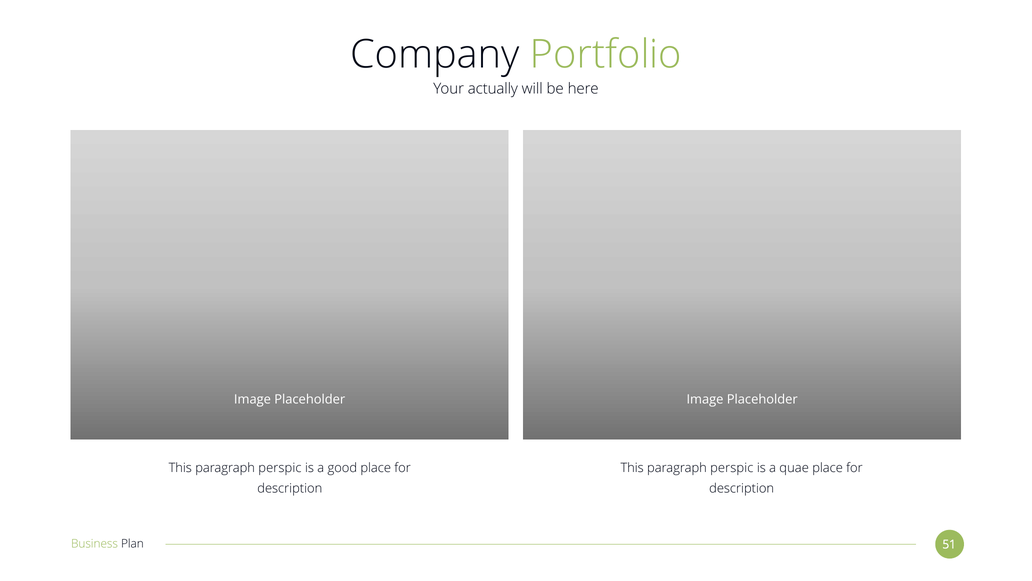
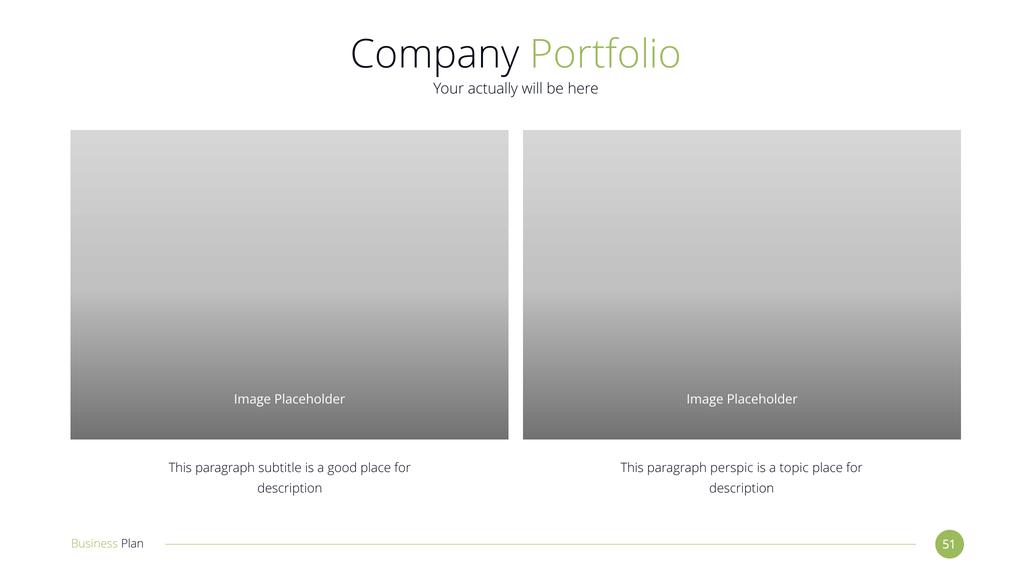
perspic at (280, 468): perspic -> subtitle
quae: quae -> topic
